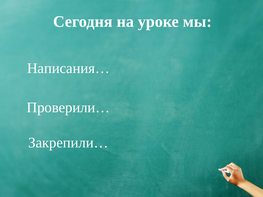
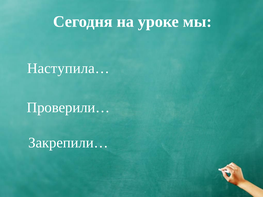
Написания…: Написания… -> Наступила…
